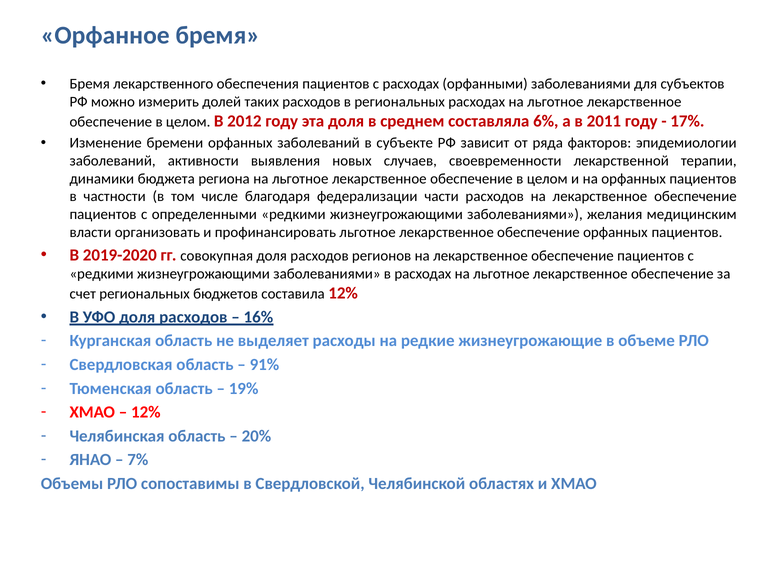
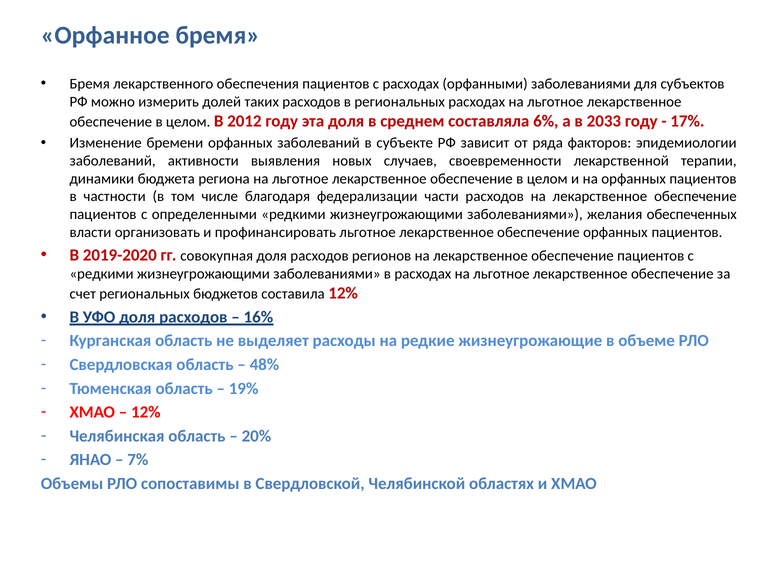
2011: 2011 -> 2033
медицинским: медицинским -> обеспеченных
91%: 91% -> 48%
